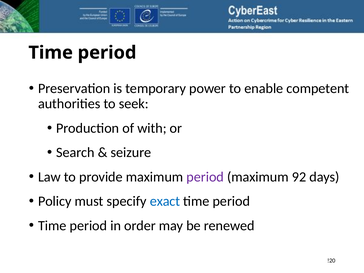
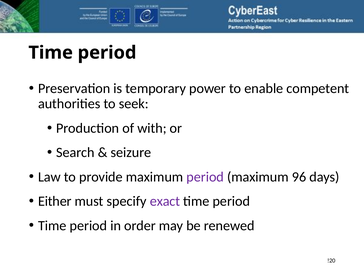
92: 92 -> 96
Policy: Policy -> Either
exact colour: blue -> purple
